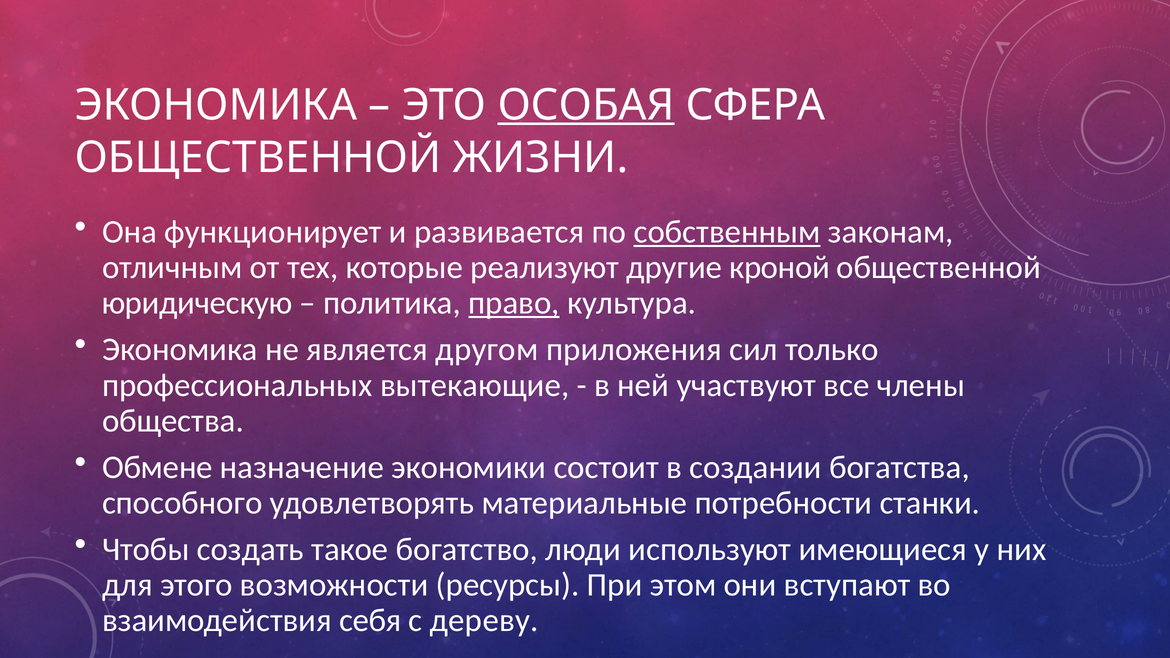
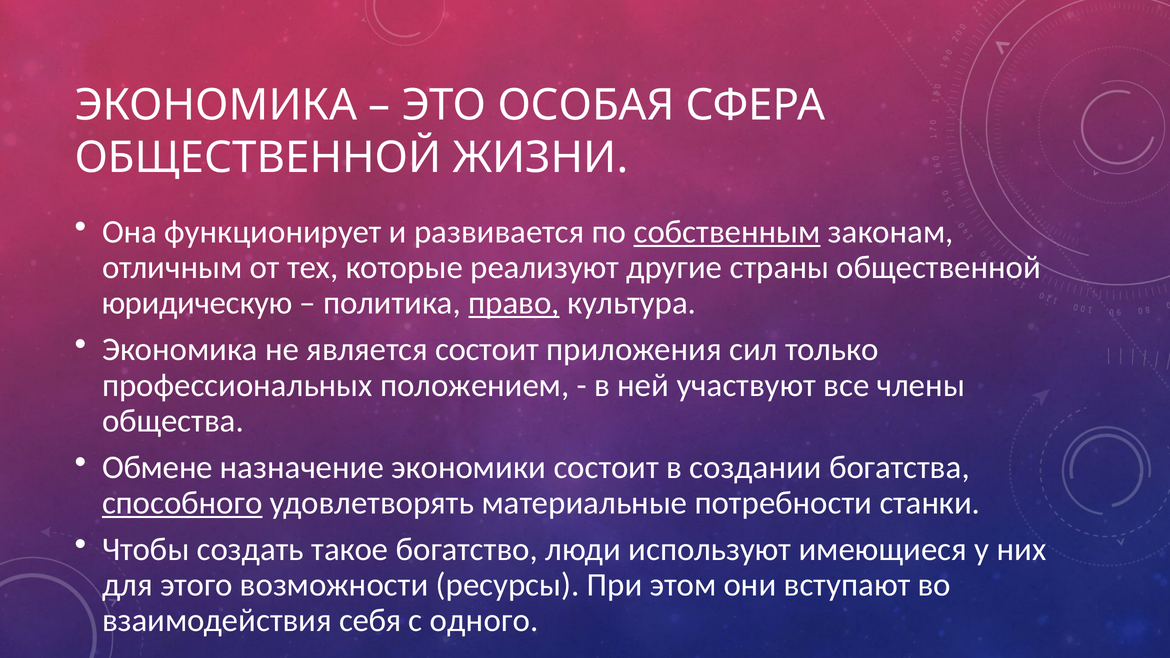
ОСОБАЯ underline: present -> none
кроной: кроной -> страны
является другом: другом -> состоит
вытекающие: вытекающие -> положением
способного underline: none -> present
дереву: дереву -> одного
